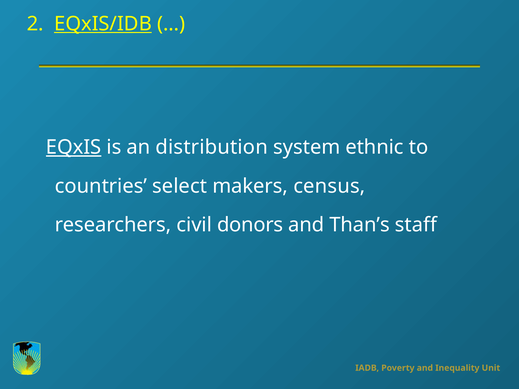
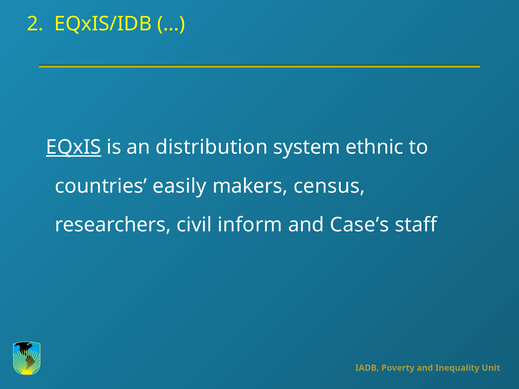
EQxIS/IDB underline: present -> none
select: select -> easily
donors: donors -> inform
Than’s: Than’s -> Case’s
